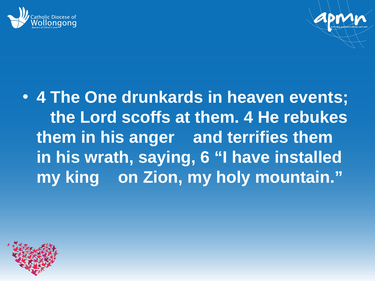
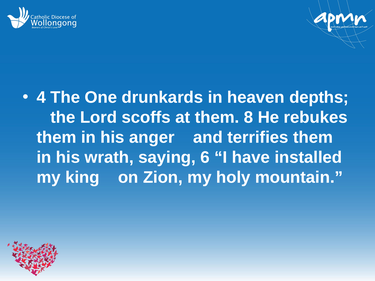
events: events -> depths
them 4: 4 -> 8
